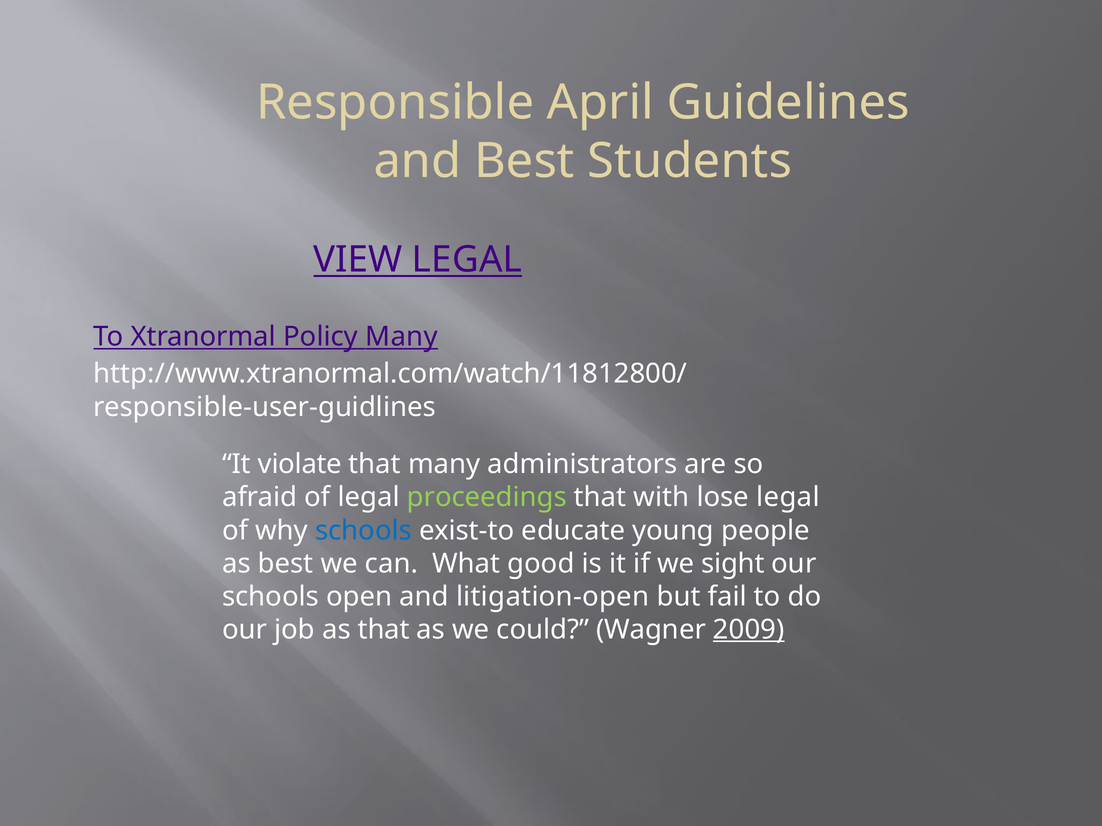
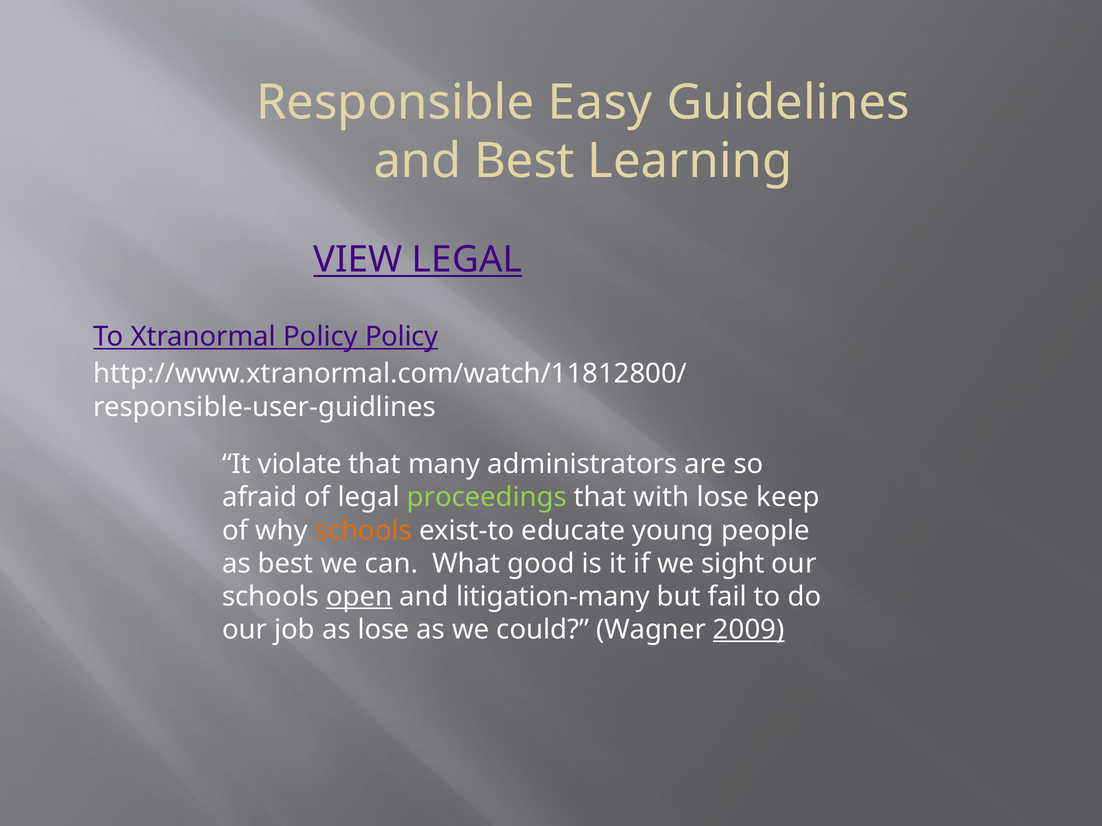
April: April -> Easy
Students: Students -> Learning
Policy Many: Many -> Policy
lose legal: legal -> keep
schools at (364, 531) colour: blue -> orange
open underline: none -> present
litigation-open: litigation-open -> litigation-many
as that: that -> lose
